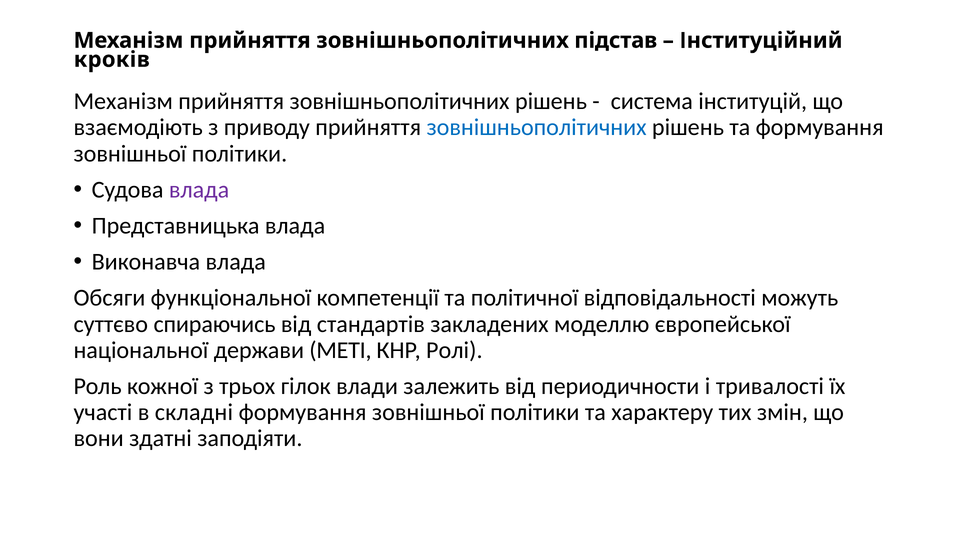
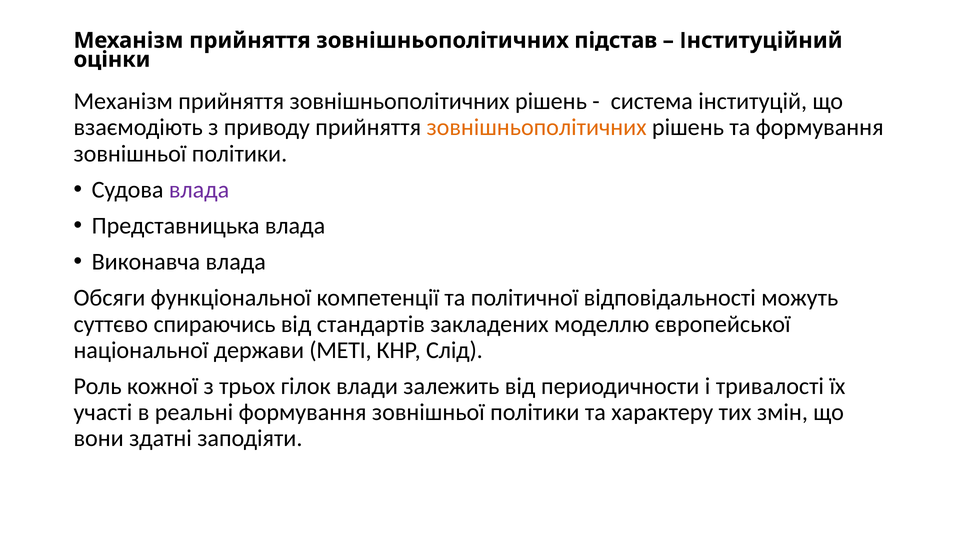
кроків: кроків -> оцінки
зовнішньополітичних at (537, 127) colour: blue -> orange
Ролі: Ролі -> Слід
складні: складні -> реальні
